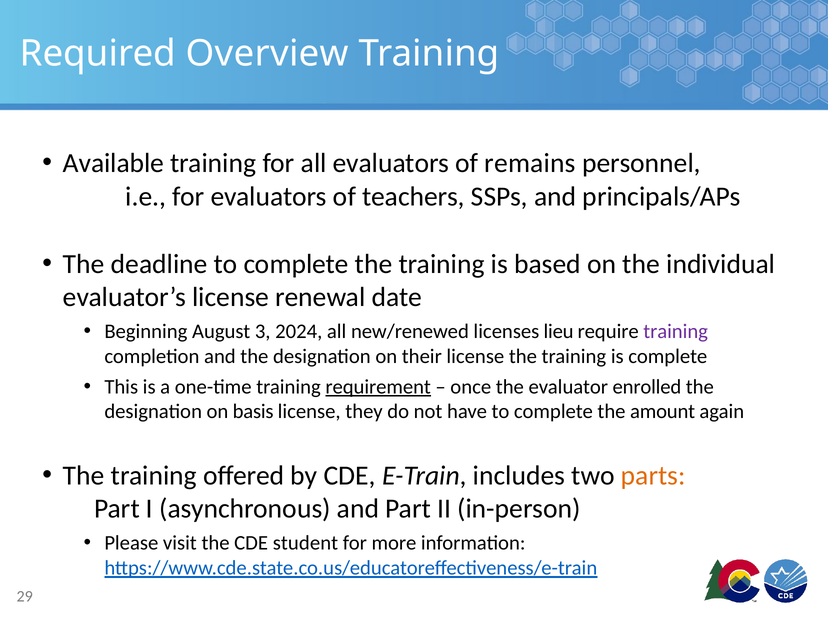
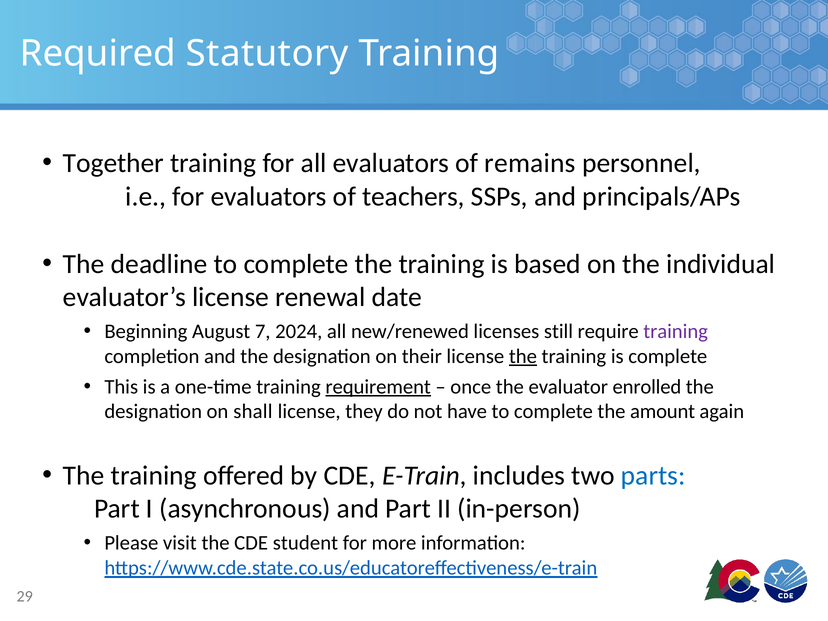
Overview: Overview -> Statutory
Available: Available -> Together
3: 3 -> 7
lieu: lieu -> still
the at (523, 356) underline: none -> present
basis: basis -> shall
parts colour: orange -> blue
